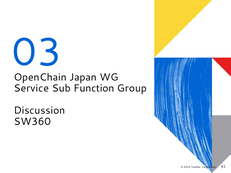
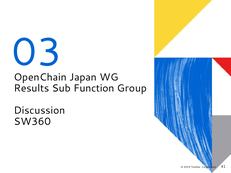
Service: Service -> Results
